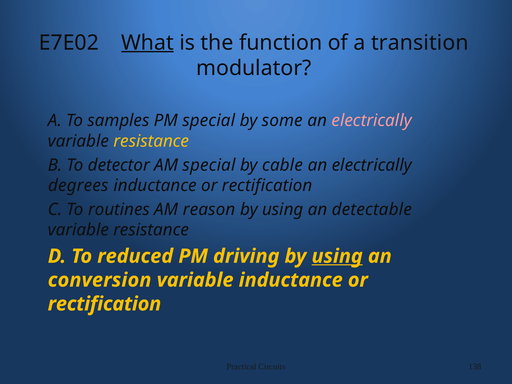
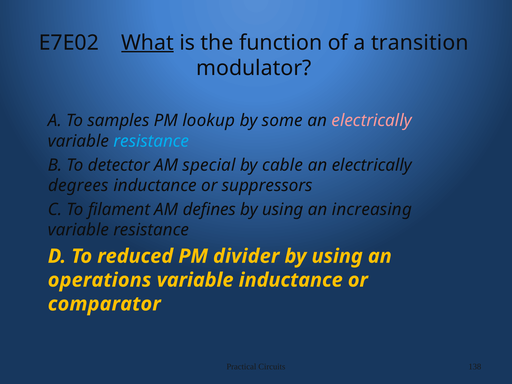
PM special: special -> lookup
resistance at (151, 141) colour: yellow -> light blue
rectification at (267, 186): rectification -> suppressors
routines: routines -> filament
reason: reason -> defines
detectable: detectable -> increasing
driving: driving -> divider
using at (337, 256) underline: present -> none
conversion: conversion -> operations
rectification at (104, 304): rectification -> comparator
